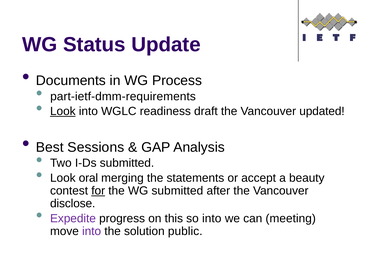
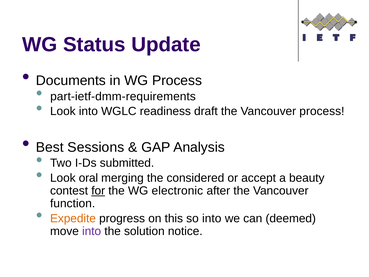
Look at (63, 111) underline: present -> none
Vancouver updated: updated -> process
statements: statements -> considered
WG submitted: submitted -> electronic
disclose: disclose -> function
Expedite colour: purple -> orange
meeting: meeting -> deemed
public: public -> notice
